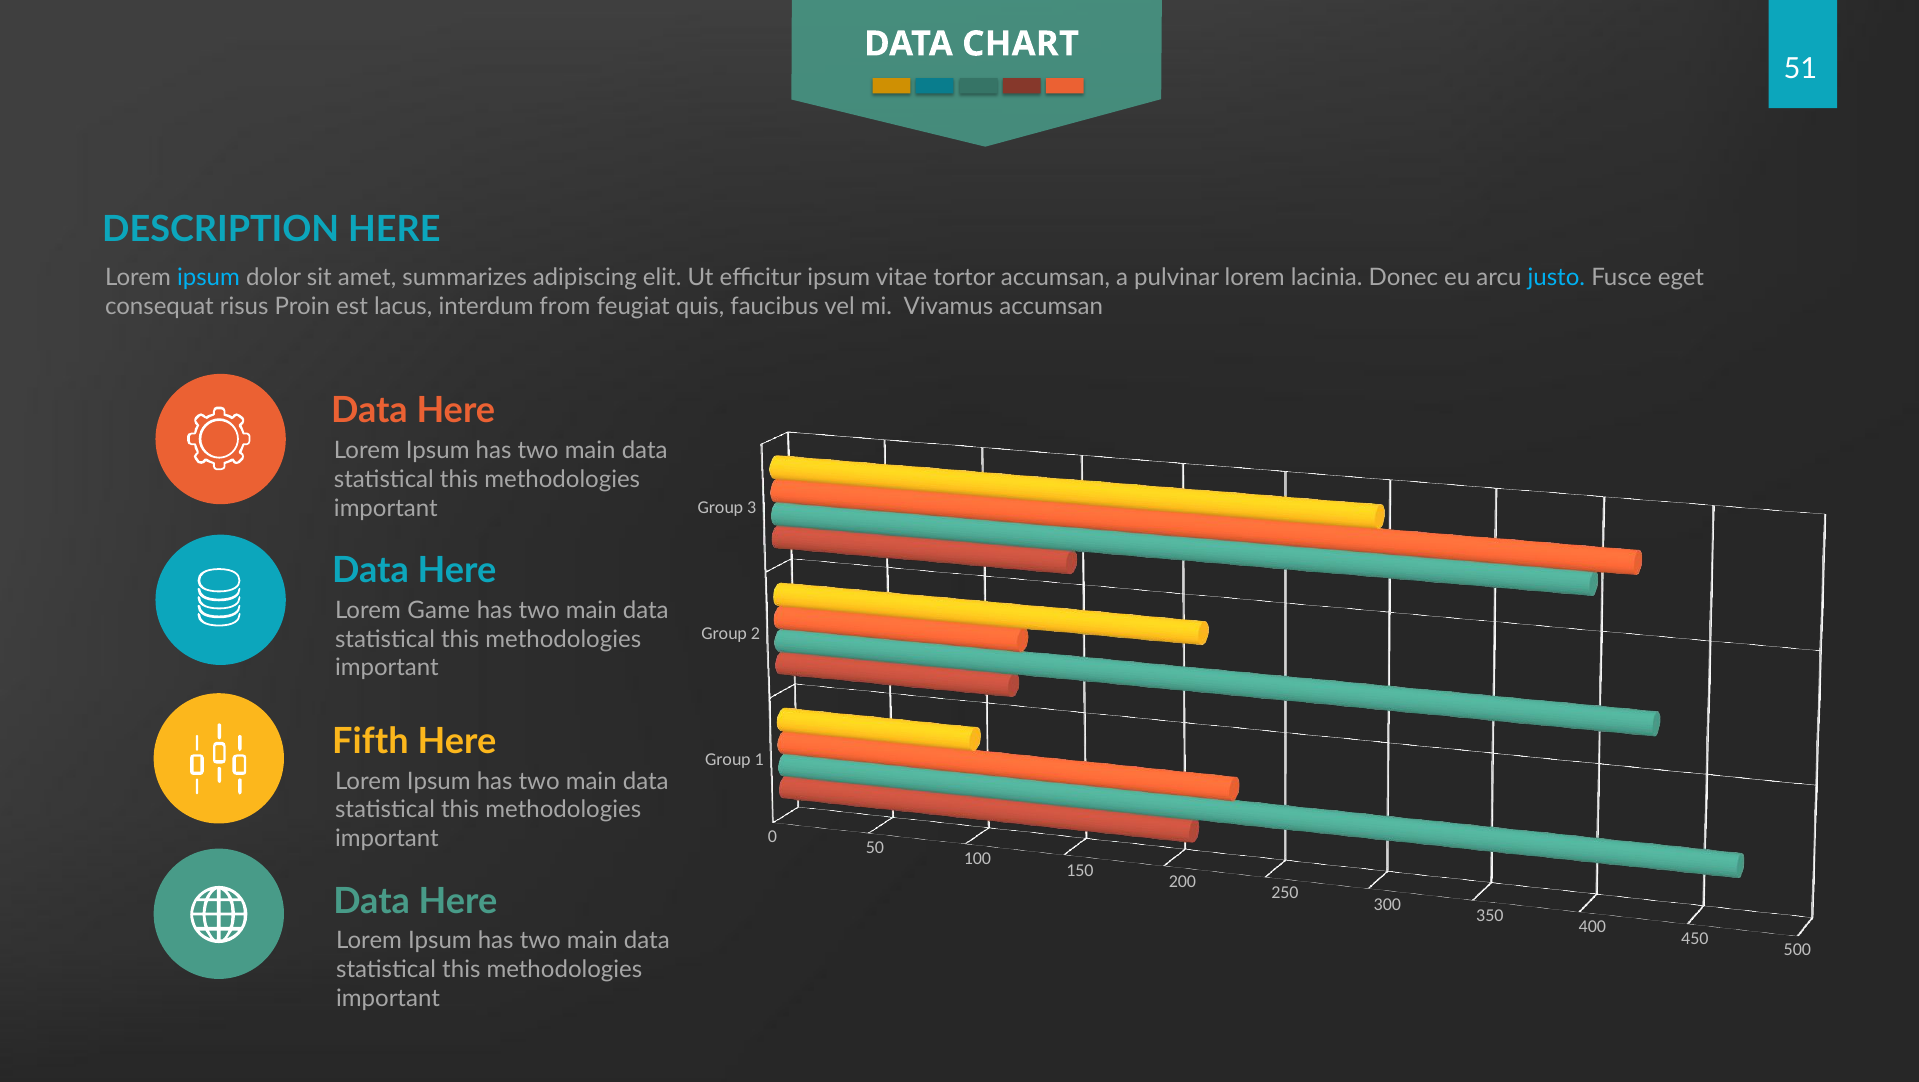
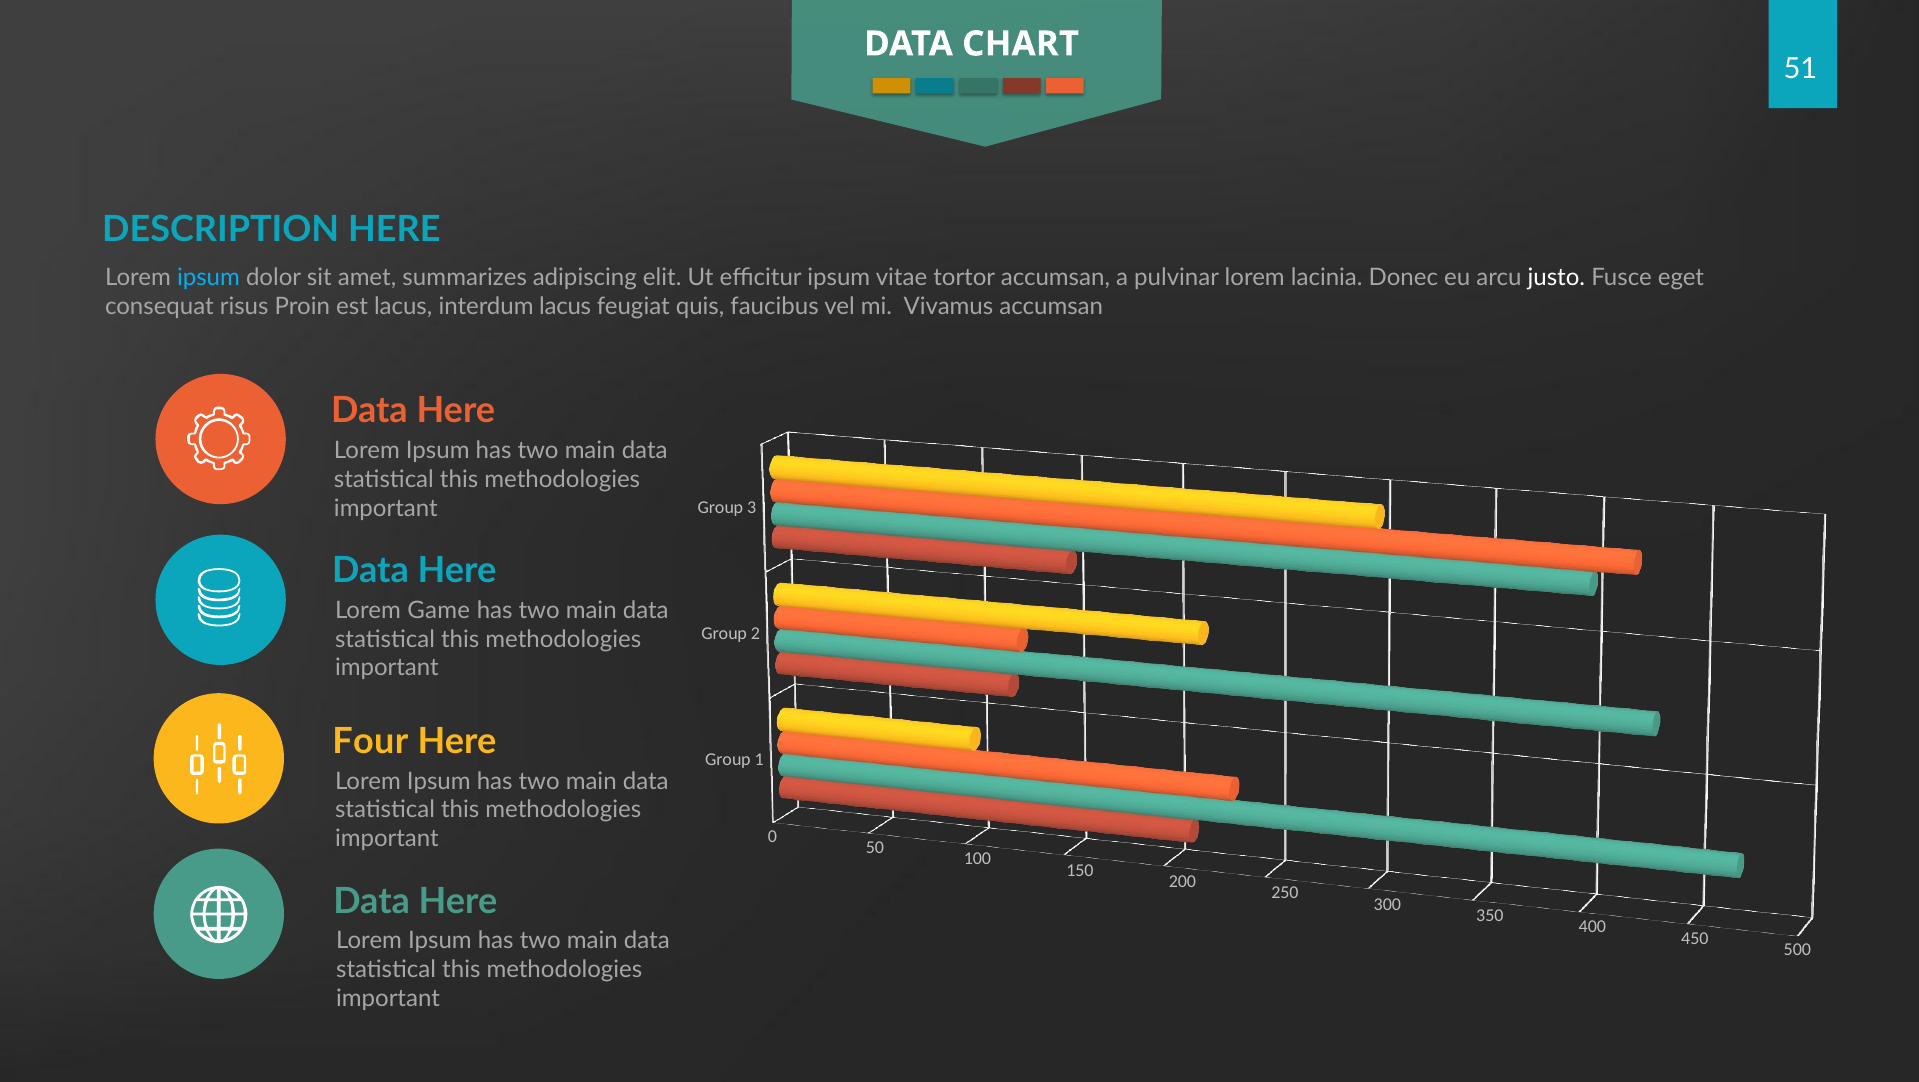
justo colour: light blue -> white
interdum from: from -> lacus
Fifth: Fifth -> Four
